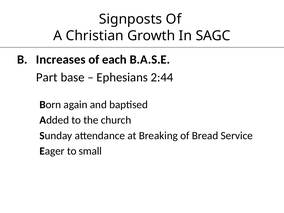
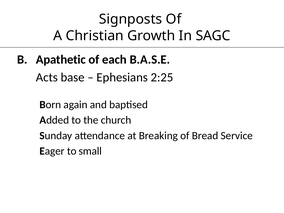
Increases: Increases -> Apathetic
Part: Part -> Acts
2:44: 2:44 -> 2:25
